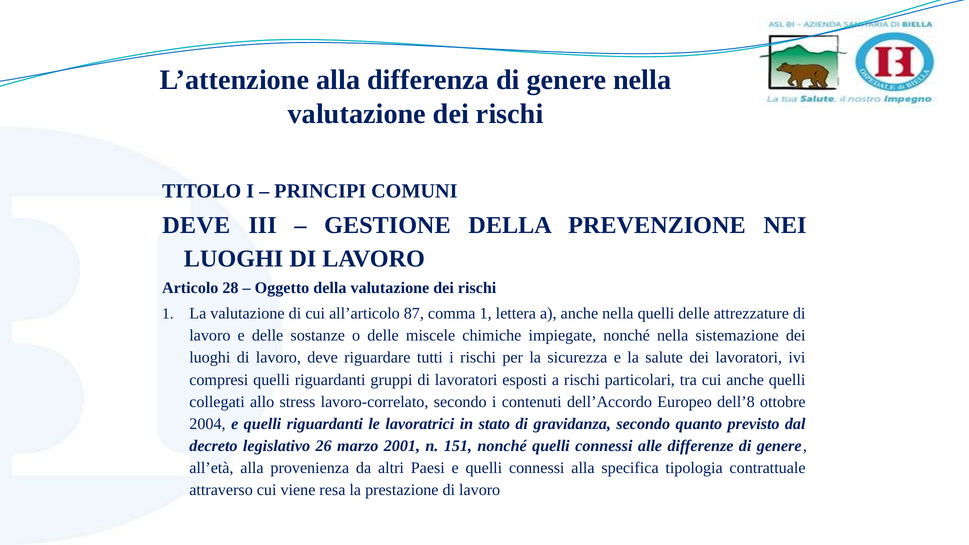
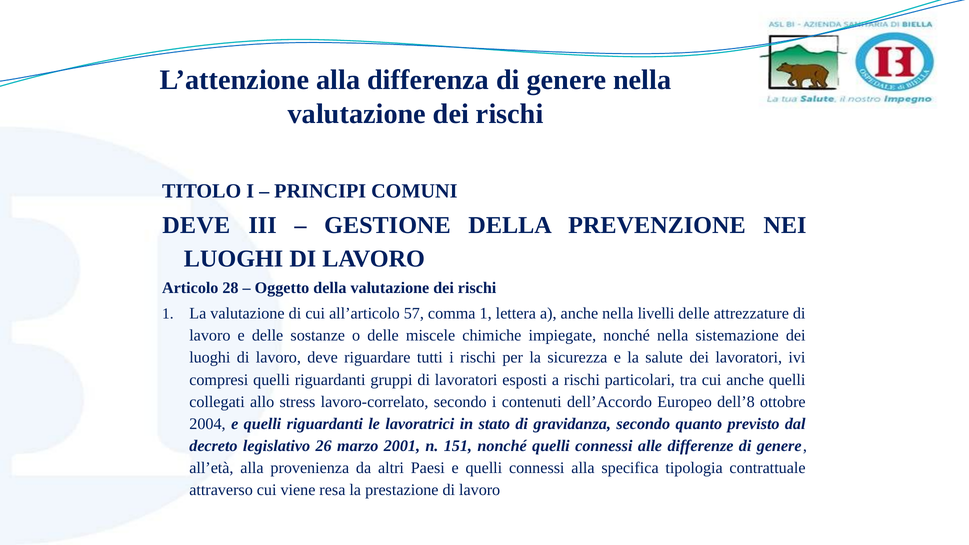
87: 87 -> 57
nella quelli: quelli -> livelli
